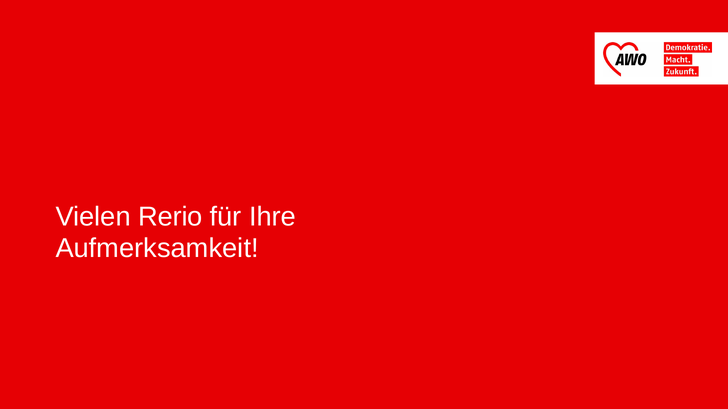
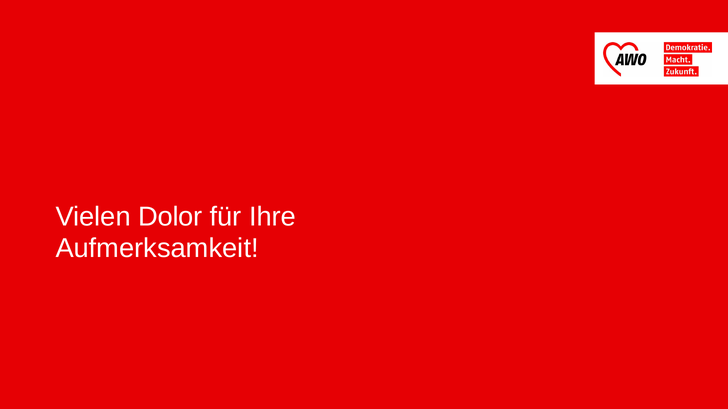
Rerio: Rerio -> Dolor
